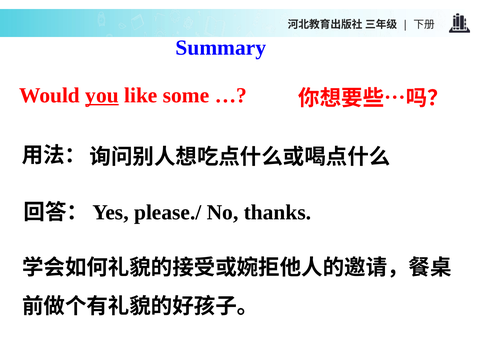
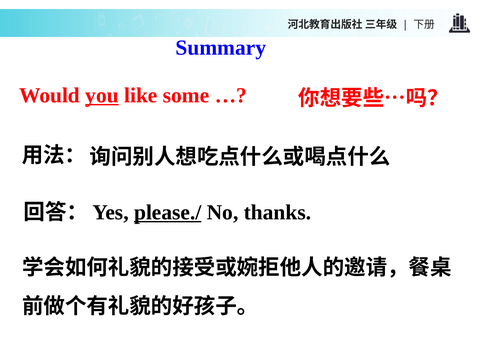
please./ underline: none -> present
